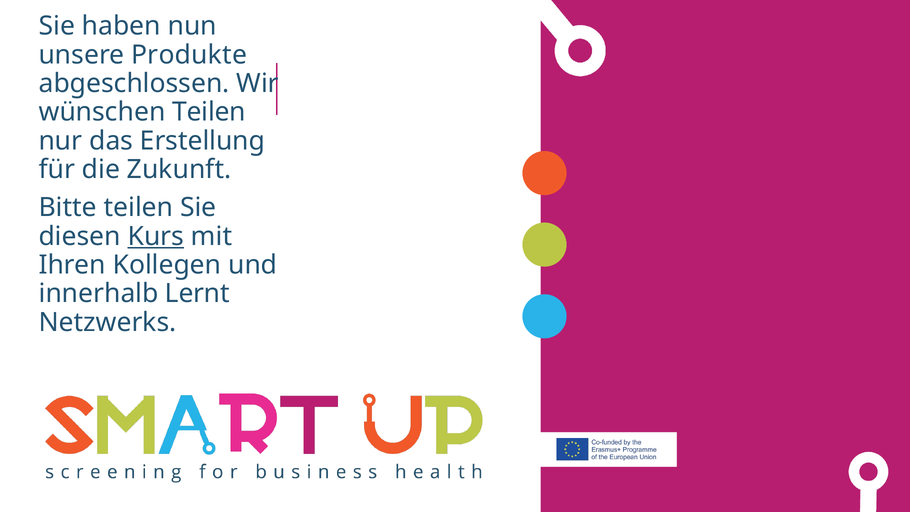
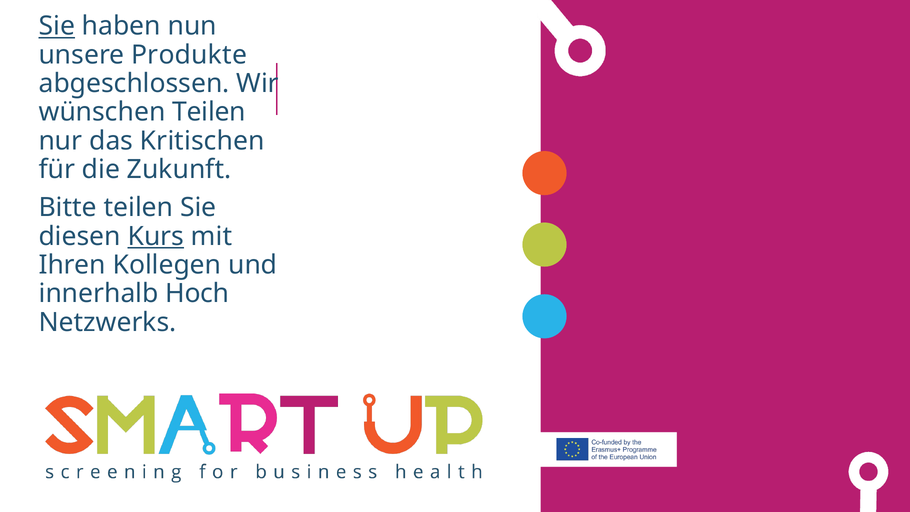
Sie at (57, 26) underline: none -> present
Erstellung: Erstellung -> Kritischen
Lernt: Lernt -> Hoch
